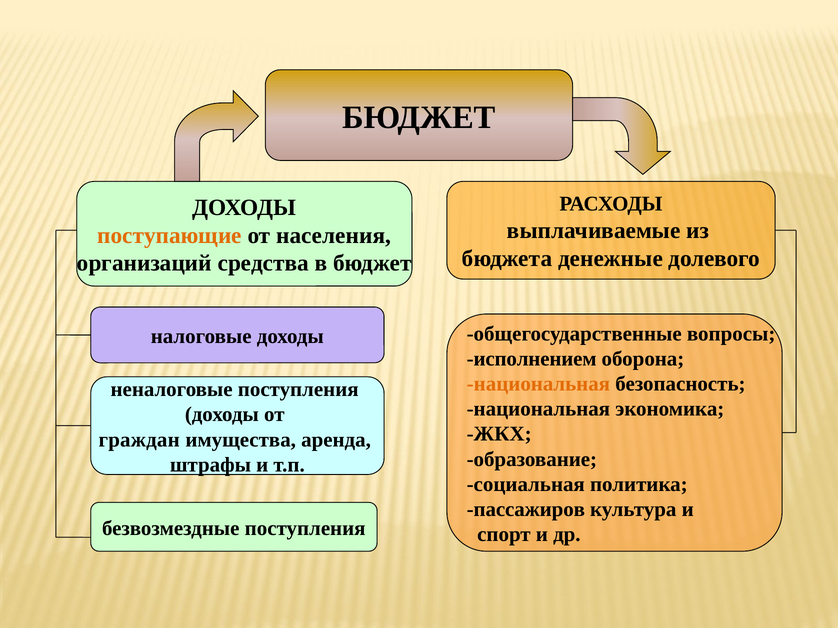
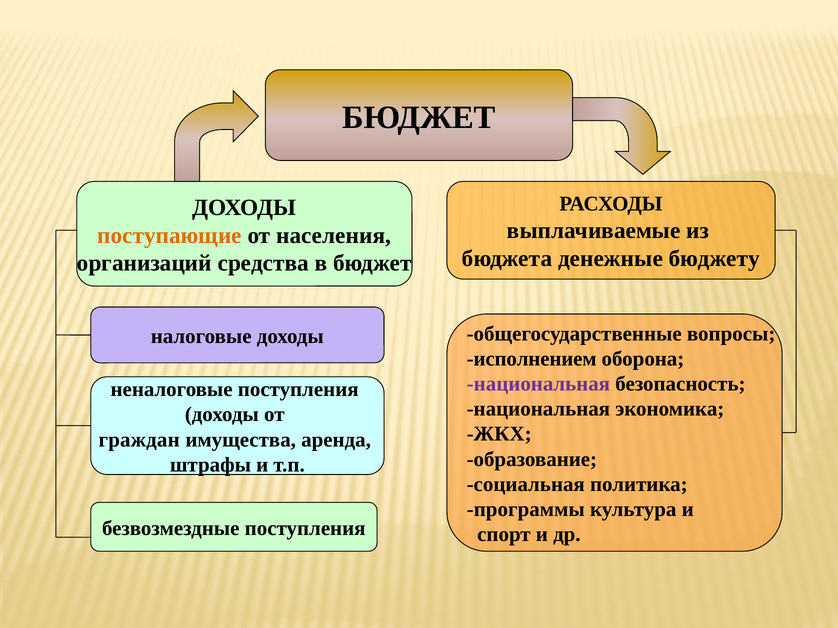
долевого: долевого -> бюджету
национальная at (538, 384) colour: orange -> purple
пассажиров: пассажиров -> программы
